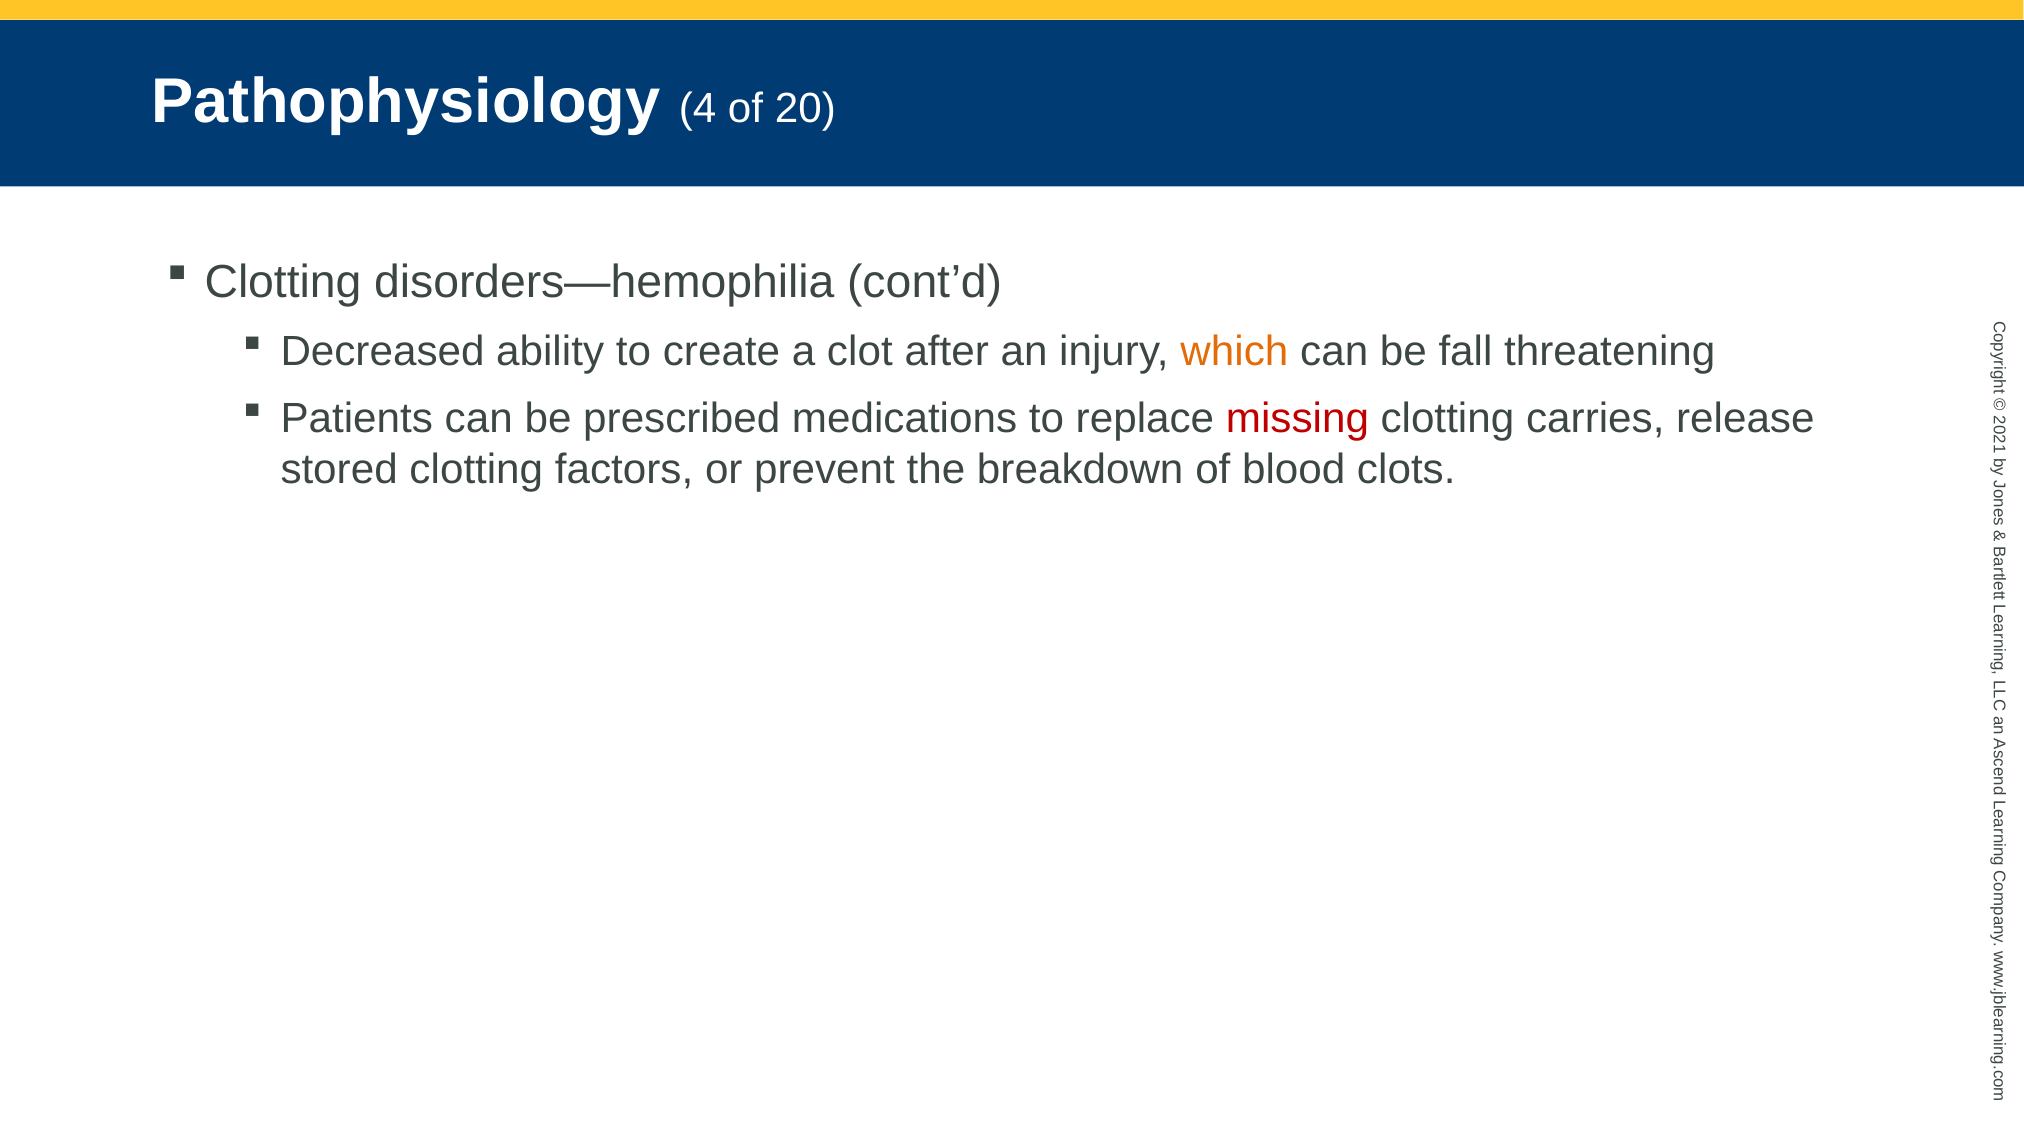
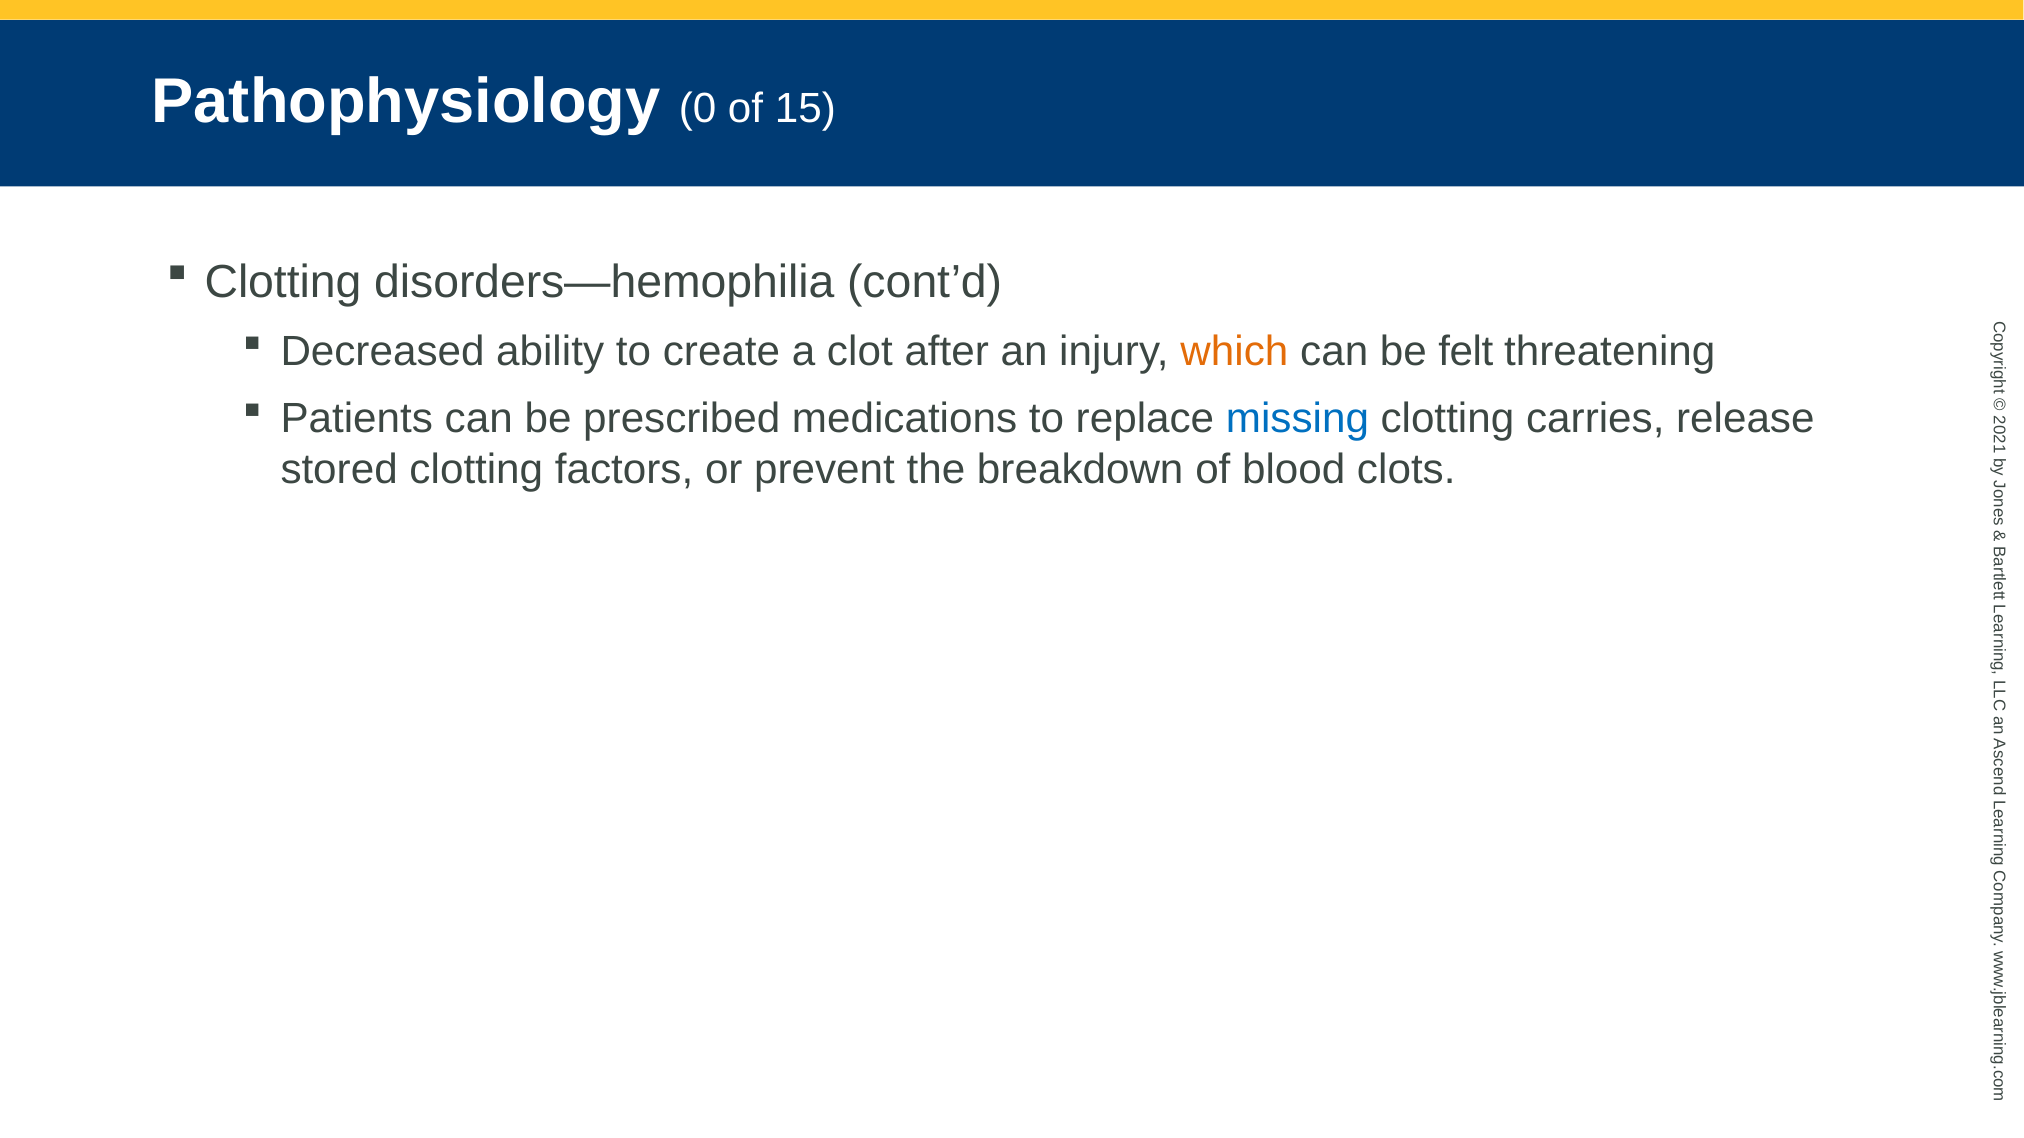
Pathophysiology 4: 4 -> 0
20: 20 -> 15
fall: fall -> felt
missing colour: red -> blue
